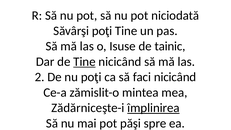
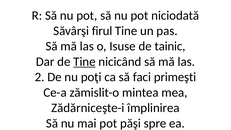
Săvârşi poţi: poţi -> firul
faci nicicând: nicicând -> primeşti
împlinirea underline: present -> none
